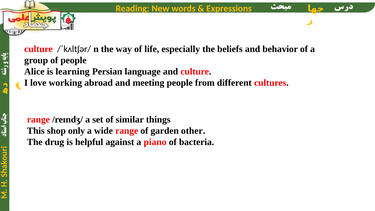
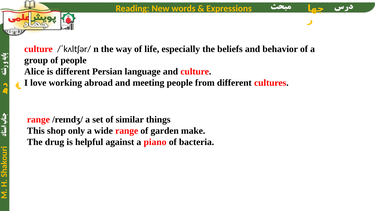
is learning: learning -> different
other: other -> make
